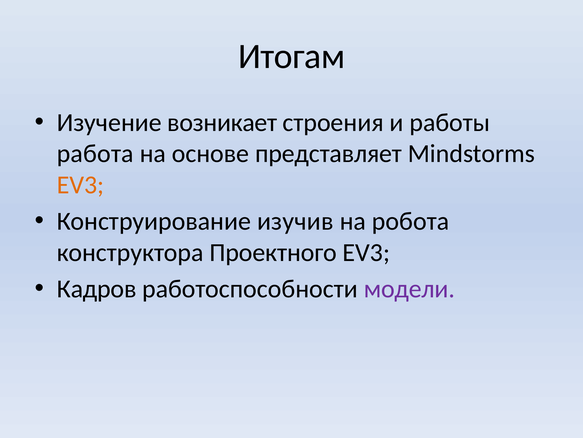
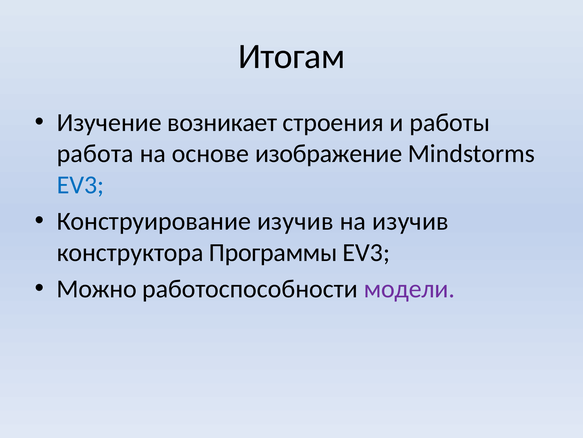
представляет: представляет -> изображение
EV3 at (81, 185) colour: orange -> blue
на робота: робота -> изучив
Проектного: Проектного -> Программы
Кадров: Кадров -> Можно
